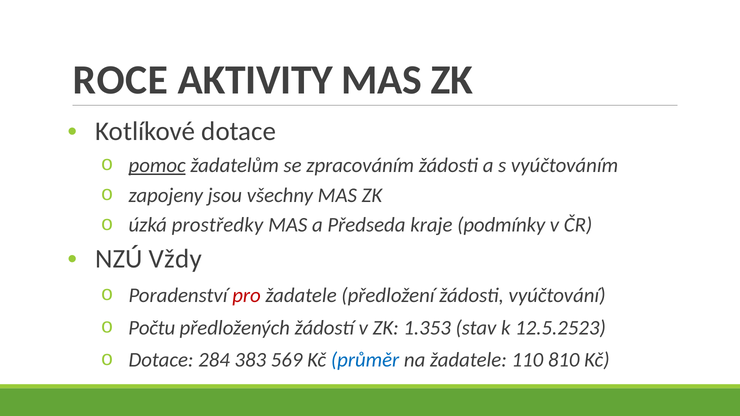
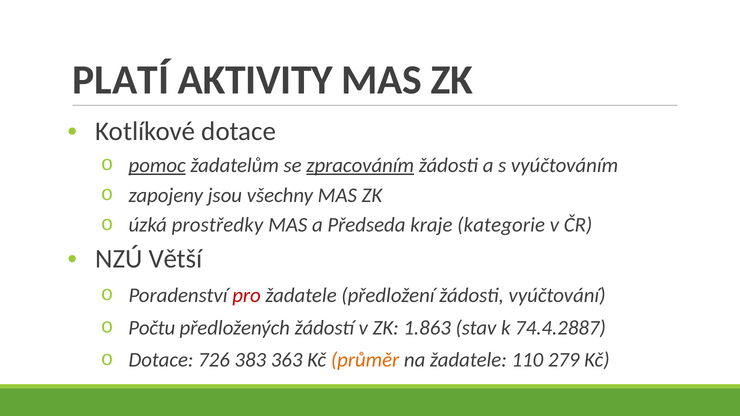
ROCE: ROCE -> PLATÍ
zpracováním underline: none -> present
podmínky: podmínky -> kategorie
Vždy: Vždy -> Větší
1.353: 1.353 -> 1.863
12.5.2523: 12.5.2523 -> 74.4.2887
284: 284 -> 726
569: 569 -> 363
průměr colour: blue -> orange
810: 810 -> 279
